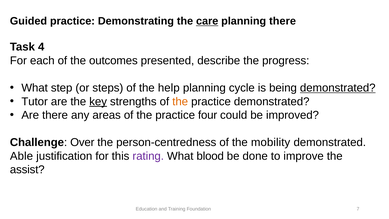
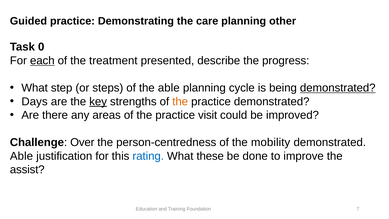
care underline: present -> none
planning there: there -> other
4: 4 -> 0
each underline: none -> present
outcomes: outcomes -> treatment
the help: help -> able
Tutor: Tutor -> Days
four: four -> visit
rating colour: purple -> blue
blood: blood -> these
